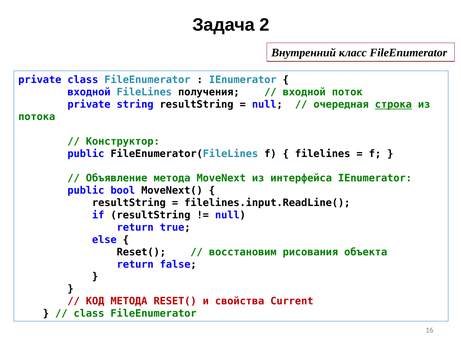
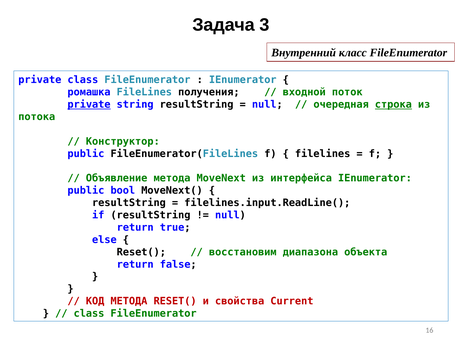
2: 2 -> 3
входной at (89, 92): входной -> ромашка
private at (89, 104) underline: none -> present
рисования: рисования -> диапазона
